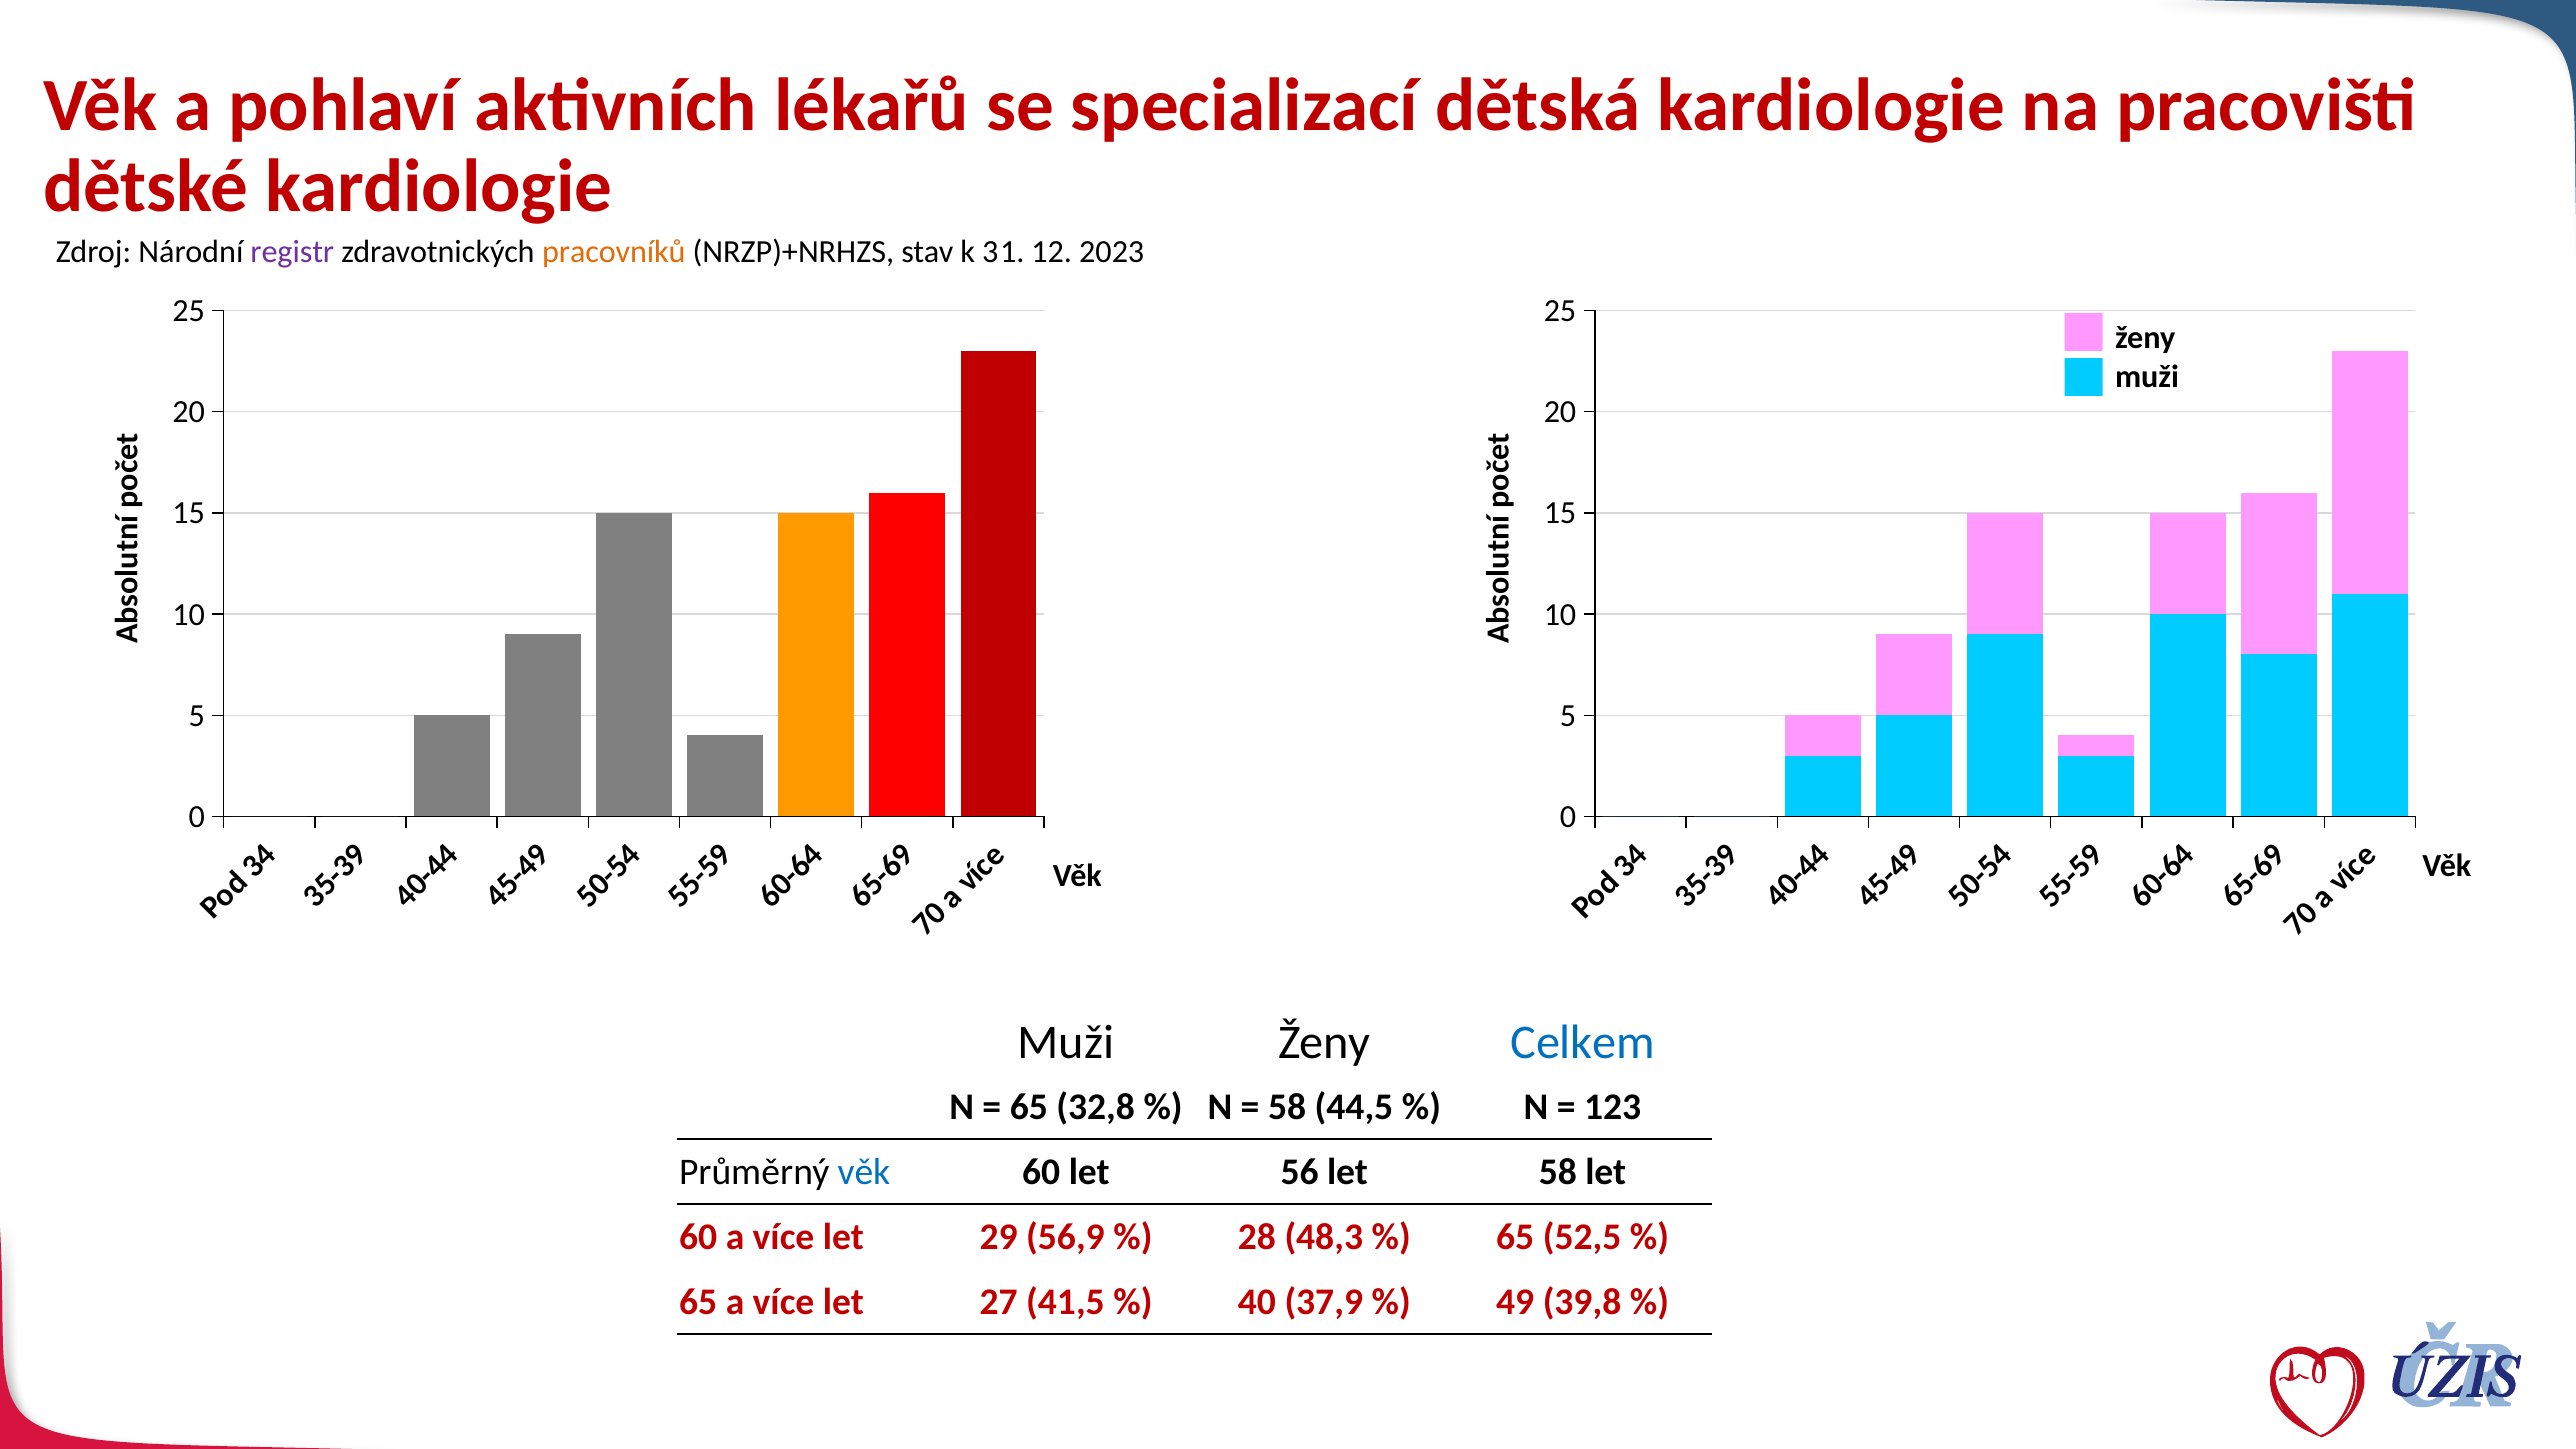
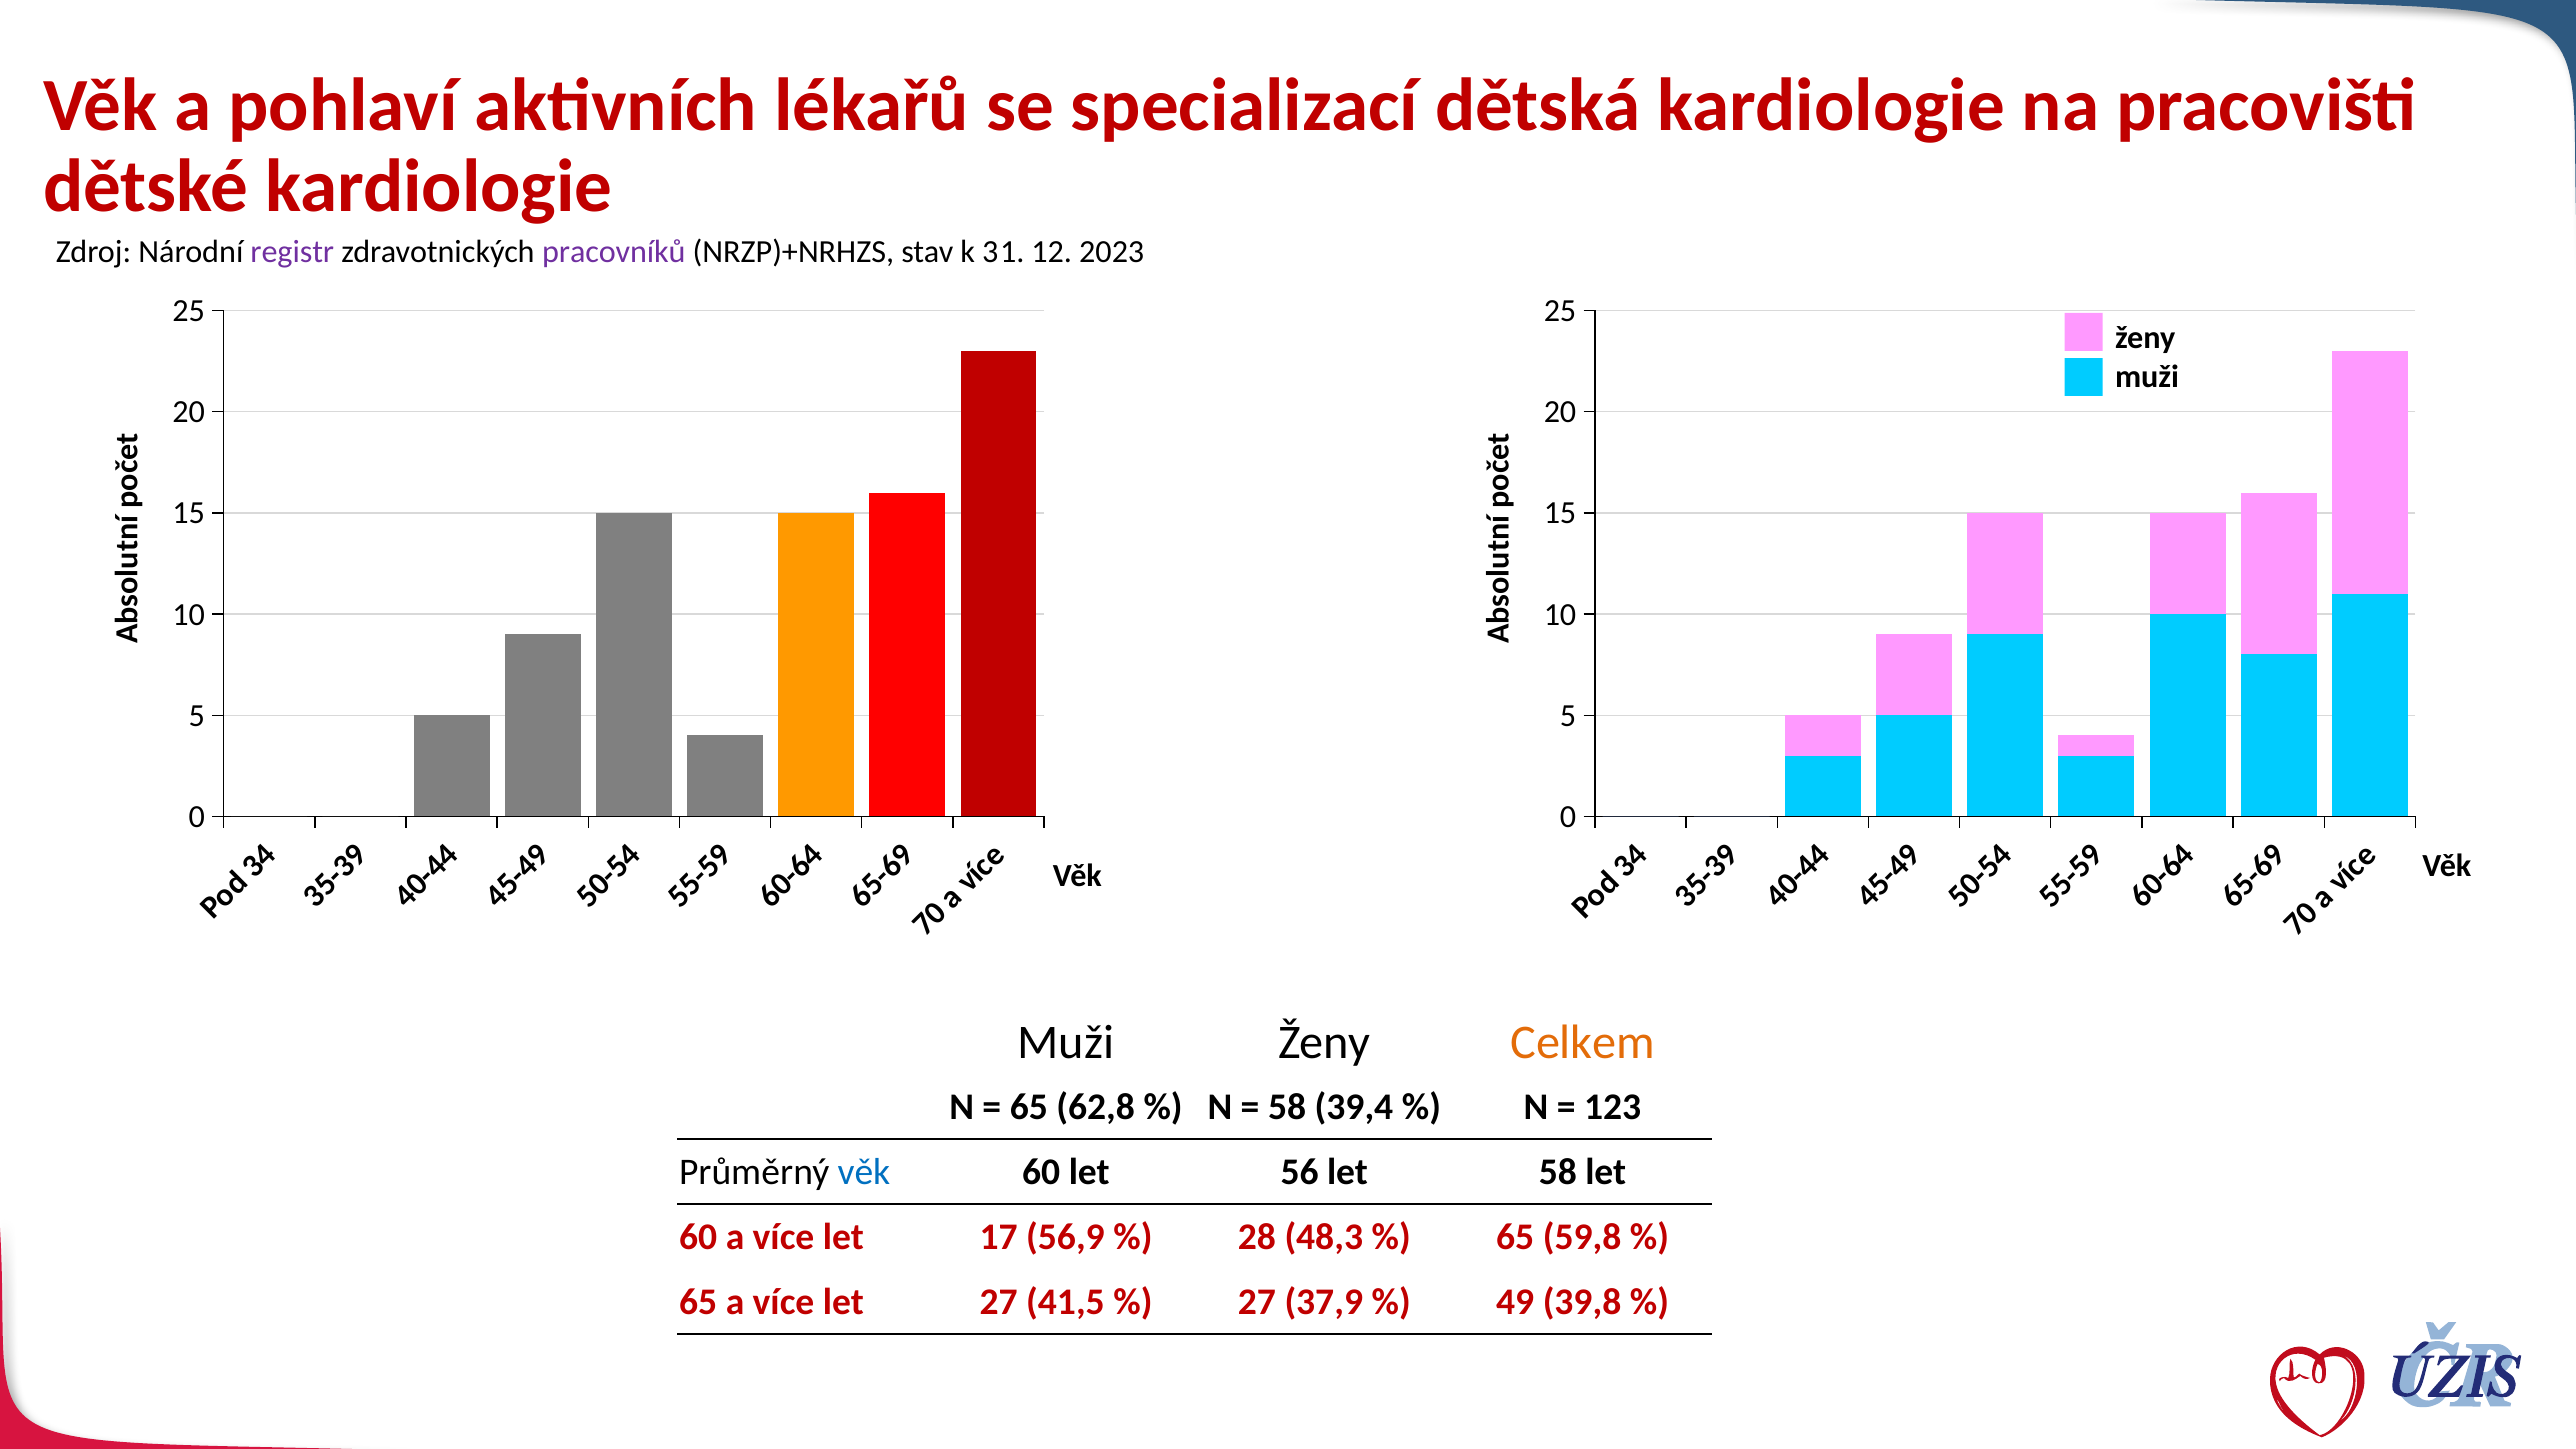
pracovníků colour: orange -> purple
Celkem colour: blue -> orange
32,8: 32,8 -> 62,8
44,5: 44,5 -> 39,4
29: 29 -> 17
52,5: 52,5 -> 59,8
40 at (1257, 1302): 40 -> 27
